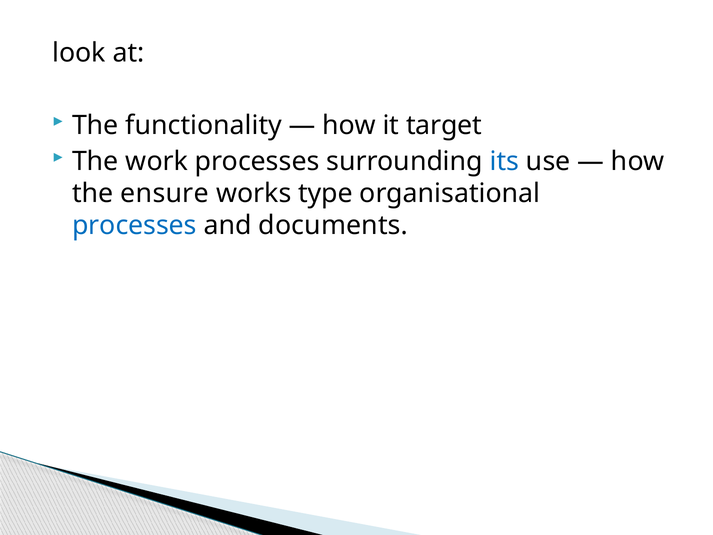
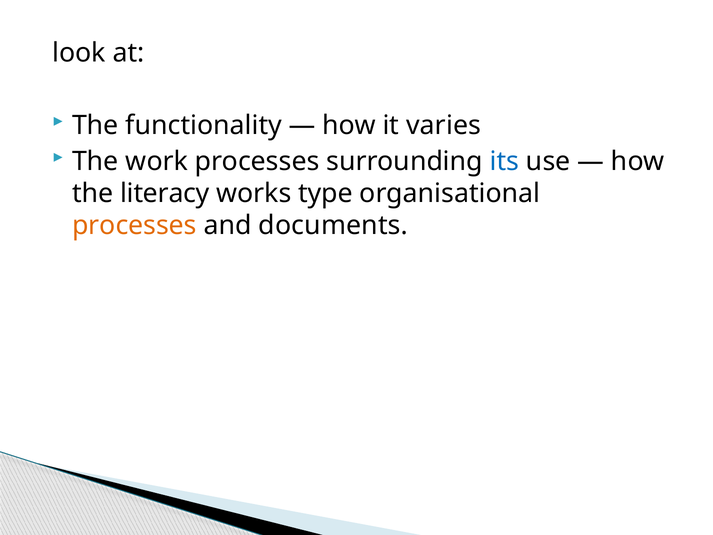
target: target -> varies
ensure: ensure -> literacy
processes at (134, 225) colour: blue -> orange
